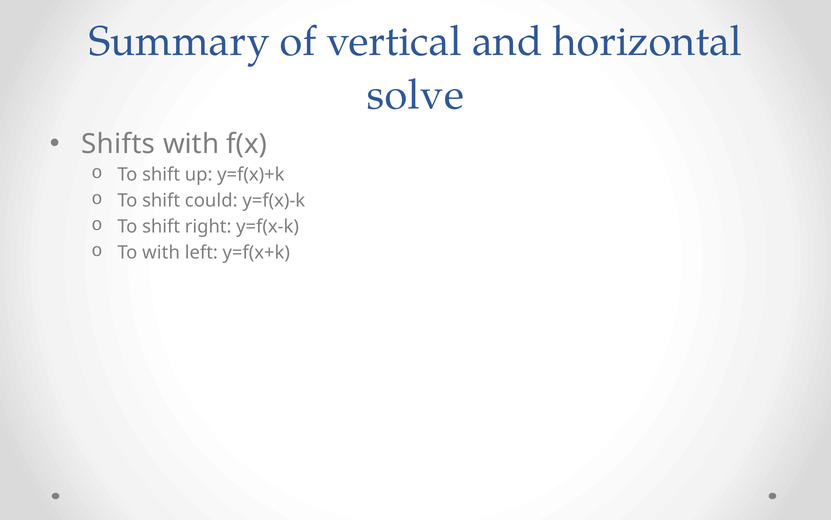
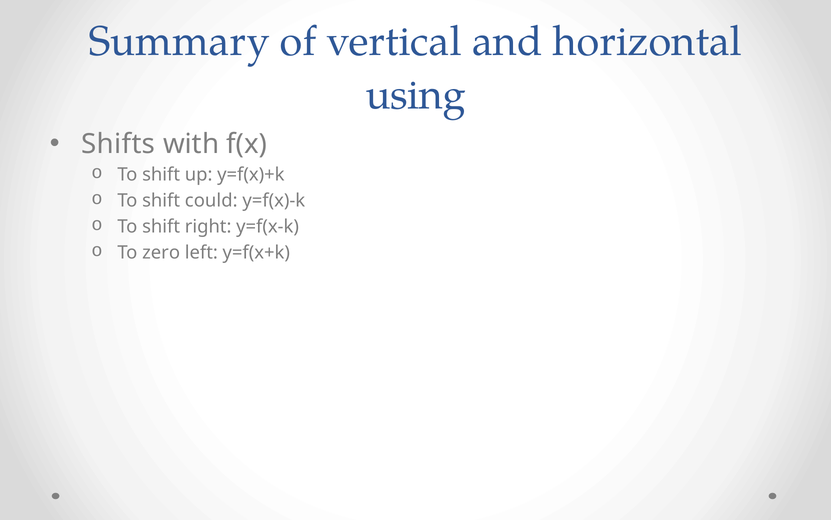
solve: solve -> using
To with: with -> zero
